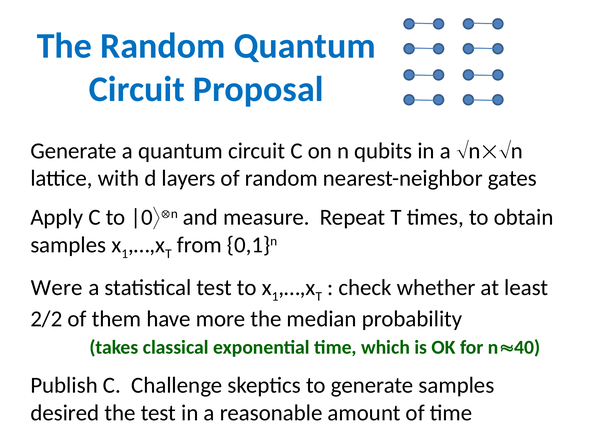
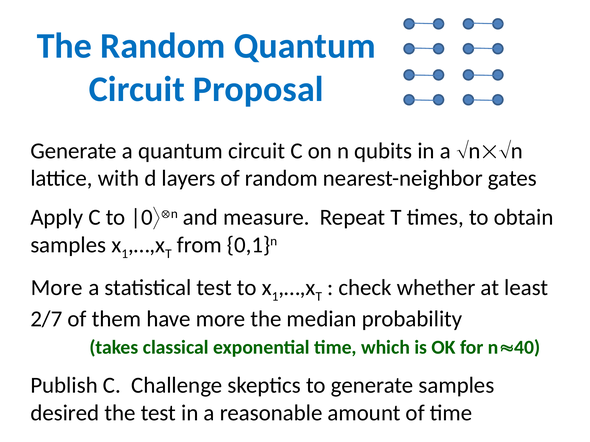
Were at (57, 288): Were -> More
2/2: 2/2 -> 2/7
